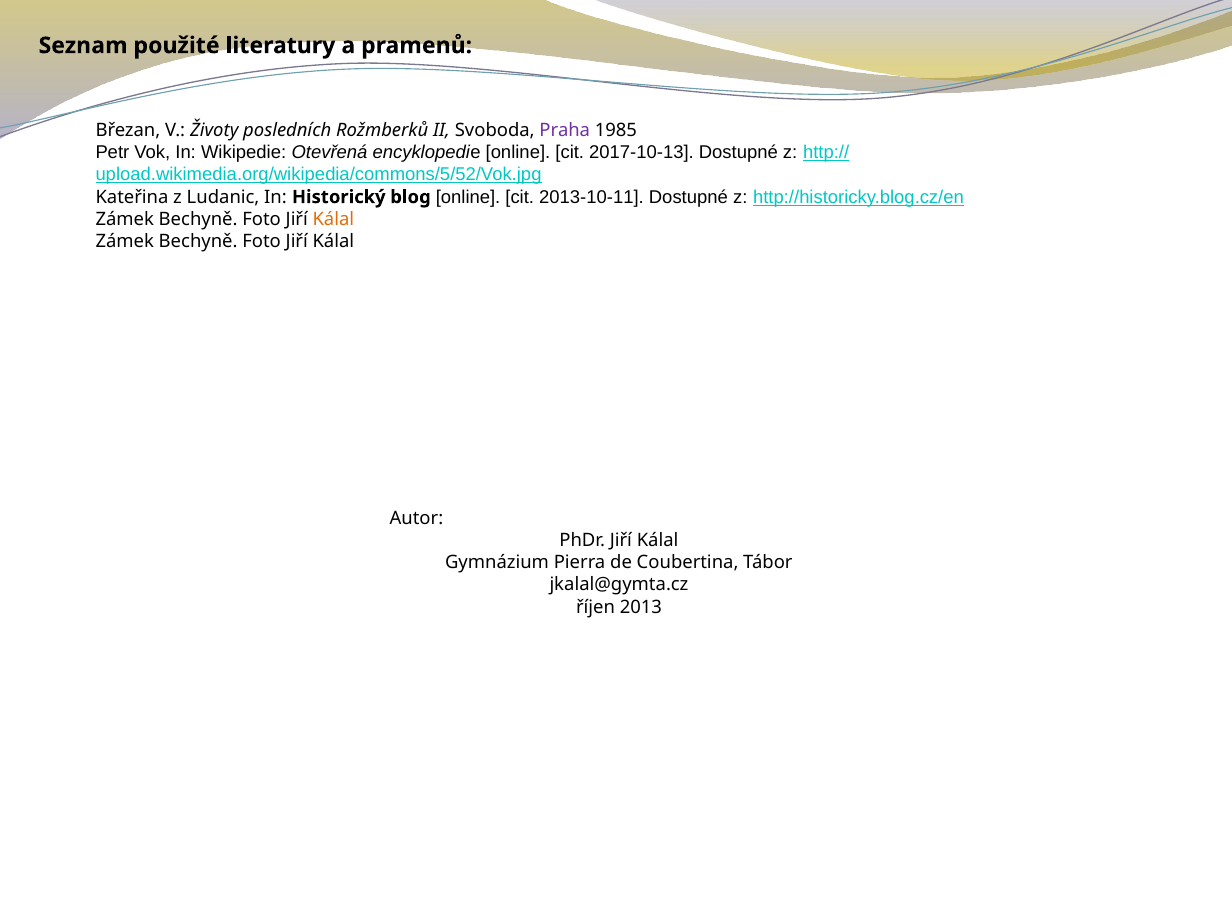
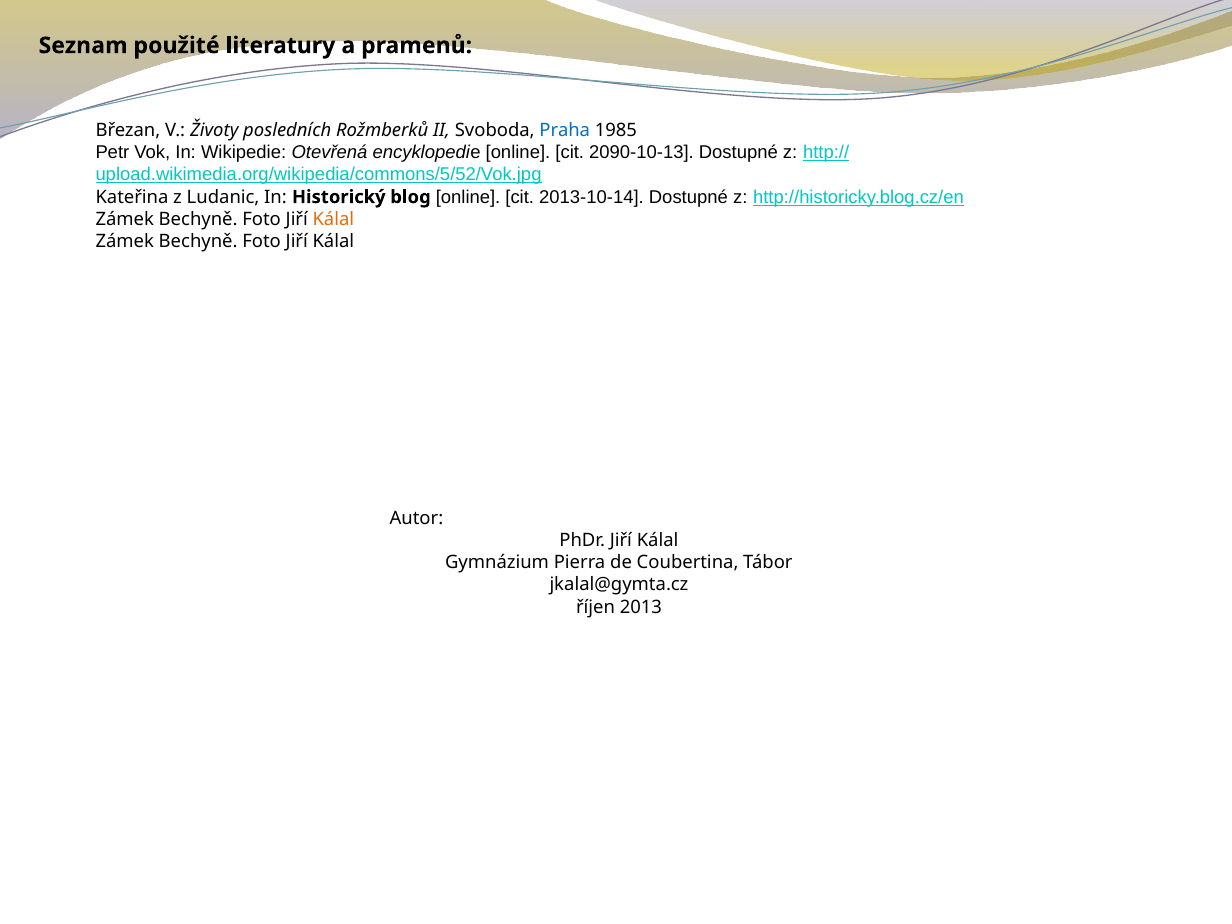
Praha colour: purple -> blue
2017-10-13: 2017-10-13 -> 2090-10-13
2013-10-11: 2013-10-11 -> 2013-10-14
